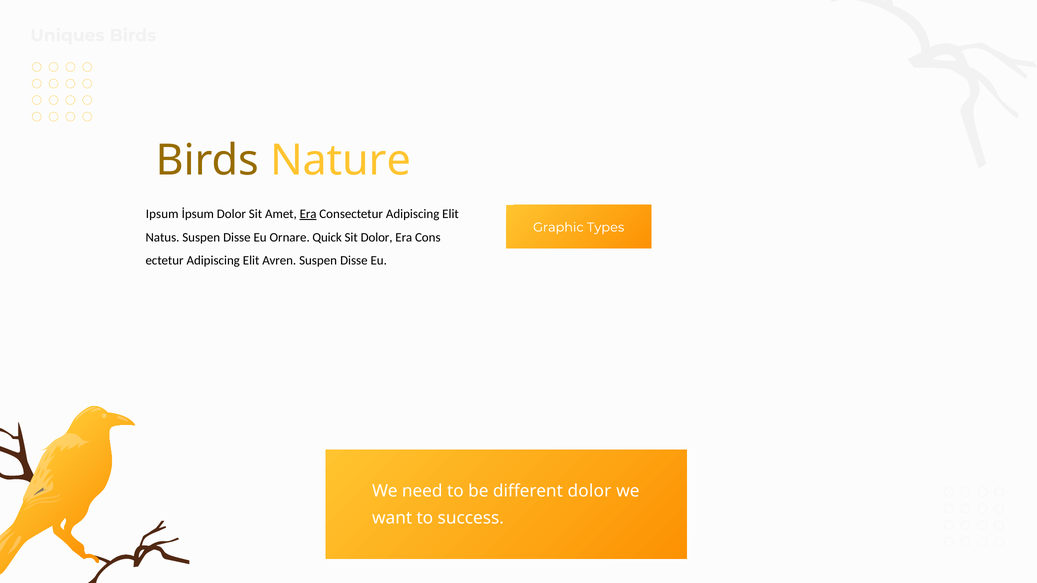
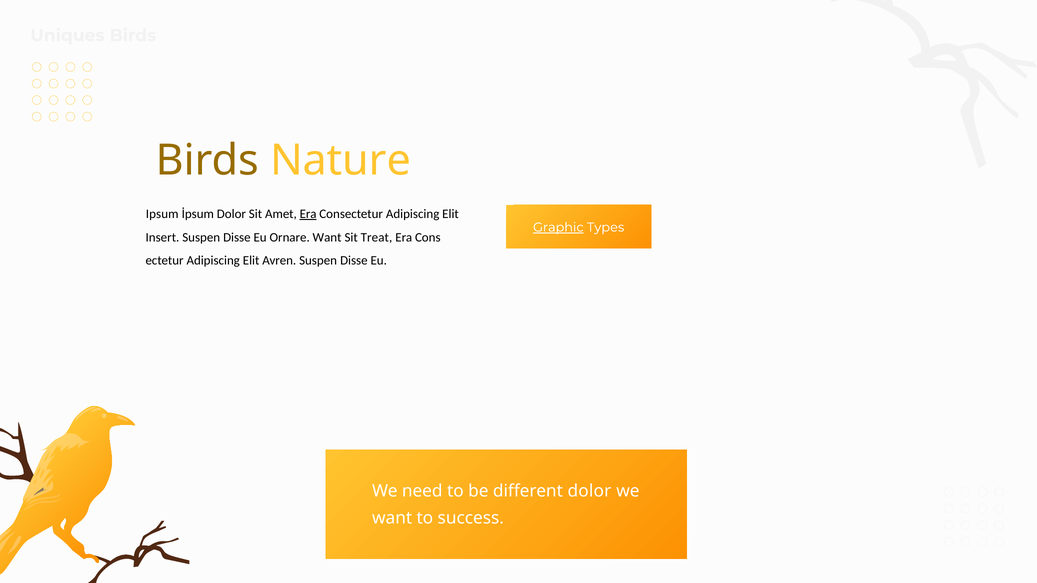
Graphic underline: none -> present
Natus: Natus -> Insert
Ornare Quick: Quick -> Want
Sit Dolor: Dolor -> Treat
